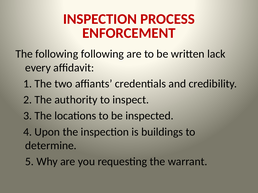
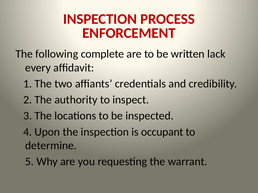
following following: following -> complete
buildings: buildings -> occupant
